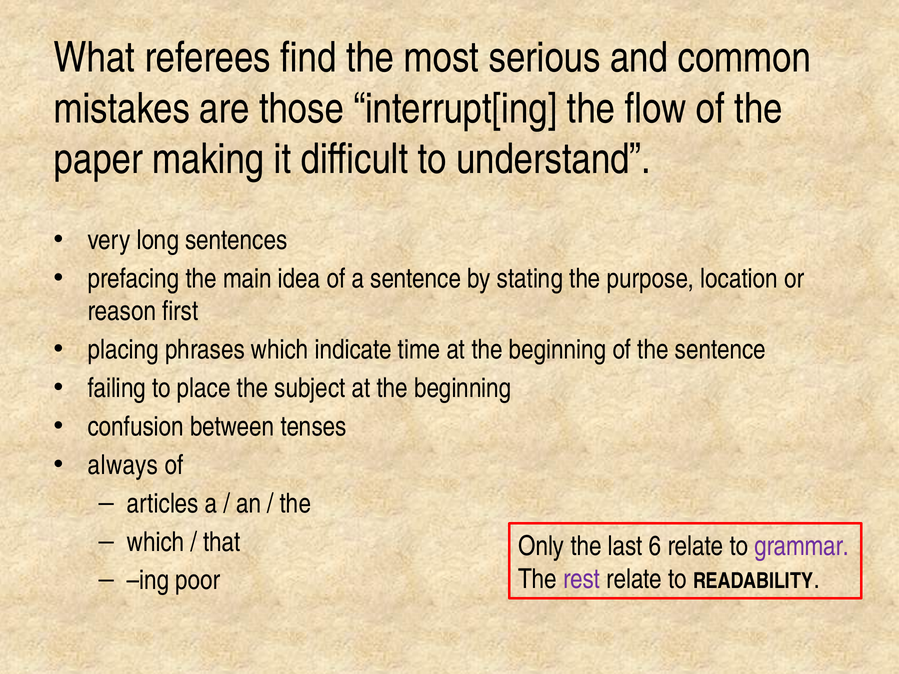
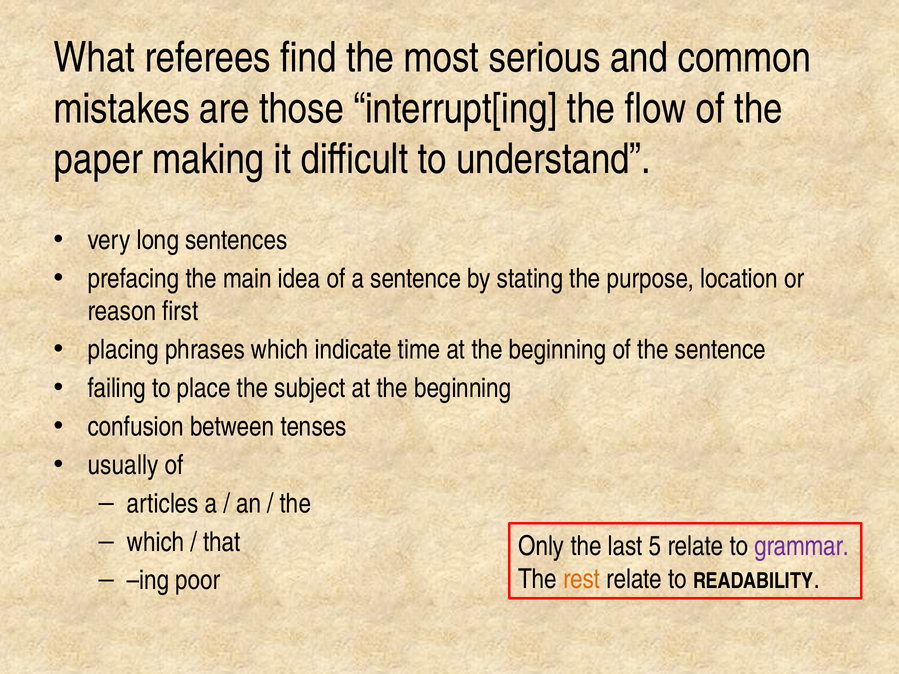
always: always -> usually
6: 6 -> 5
rest colour: purple -> orange
